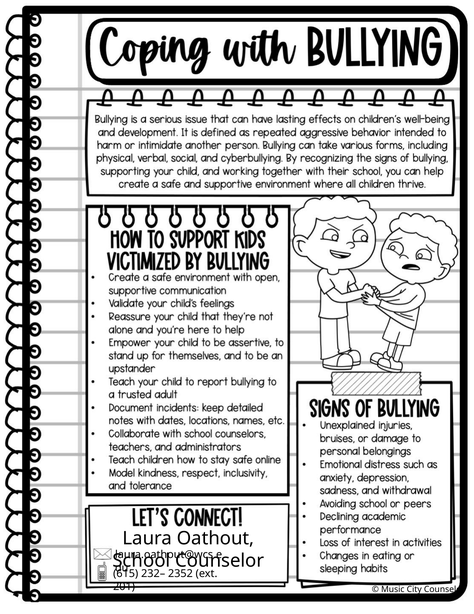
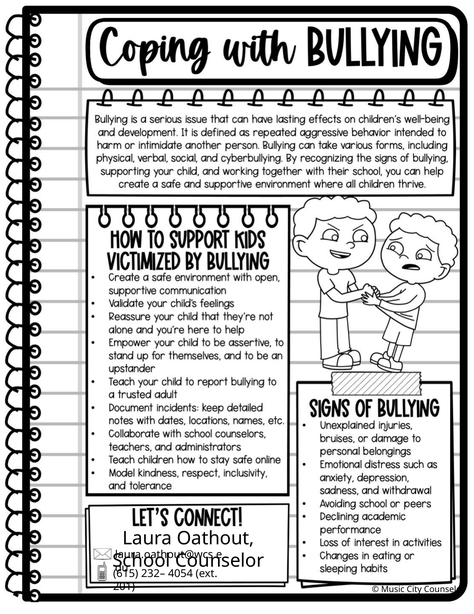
2352: 2352 -> 4054
